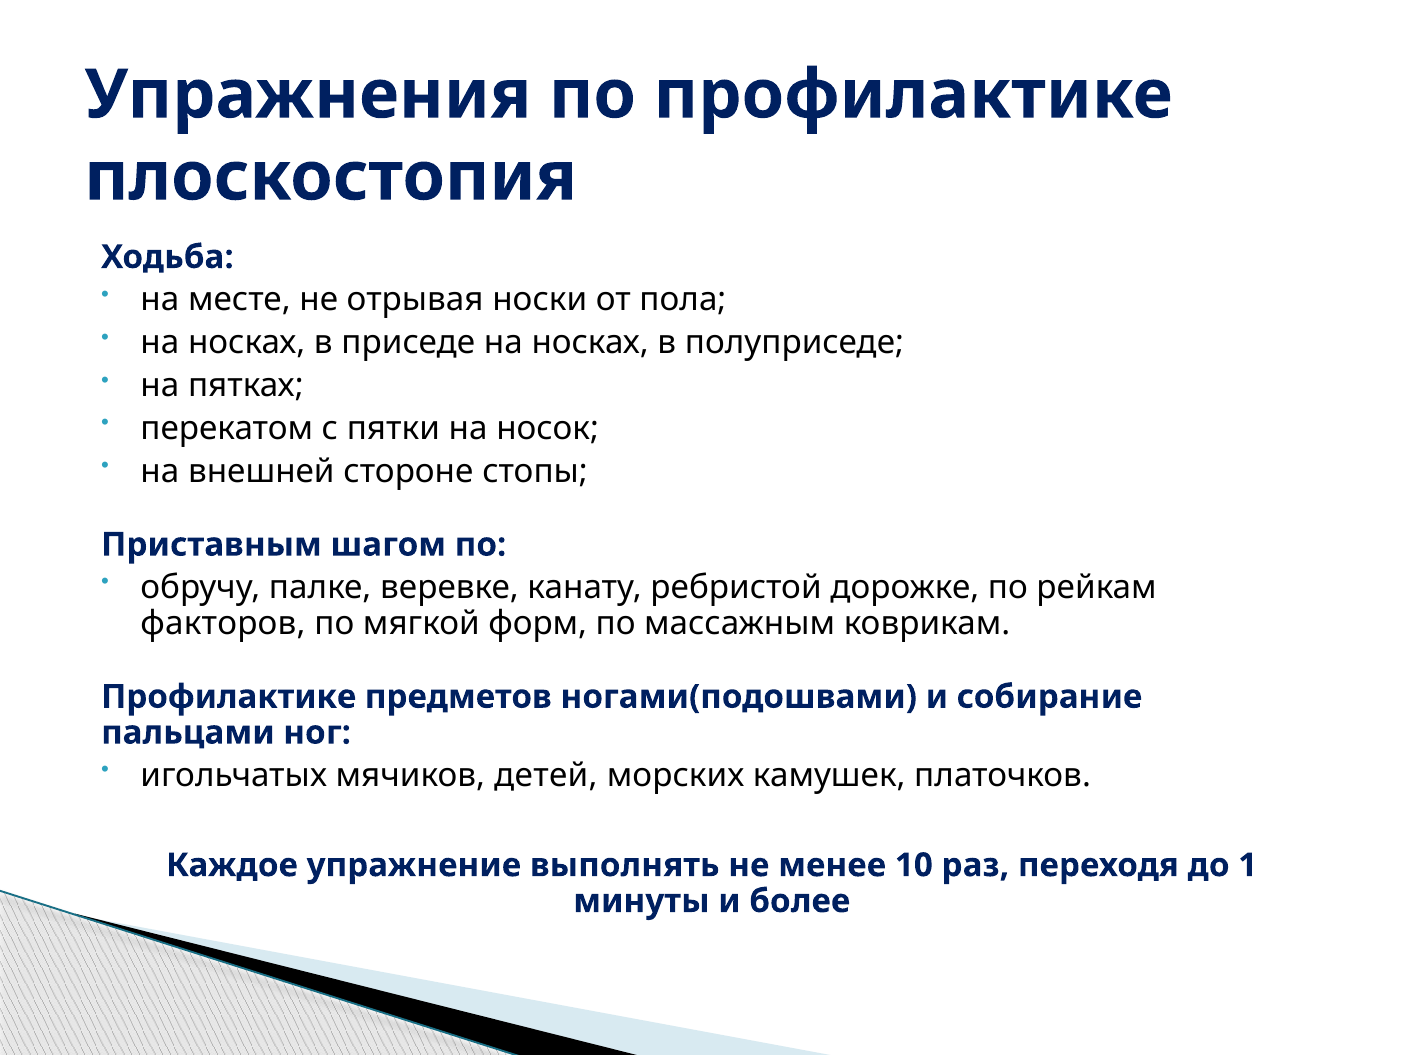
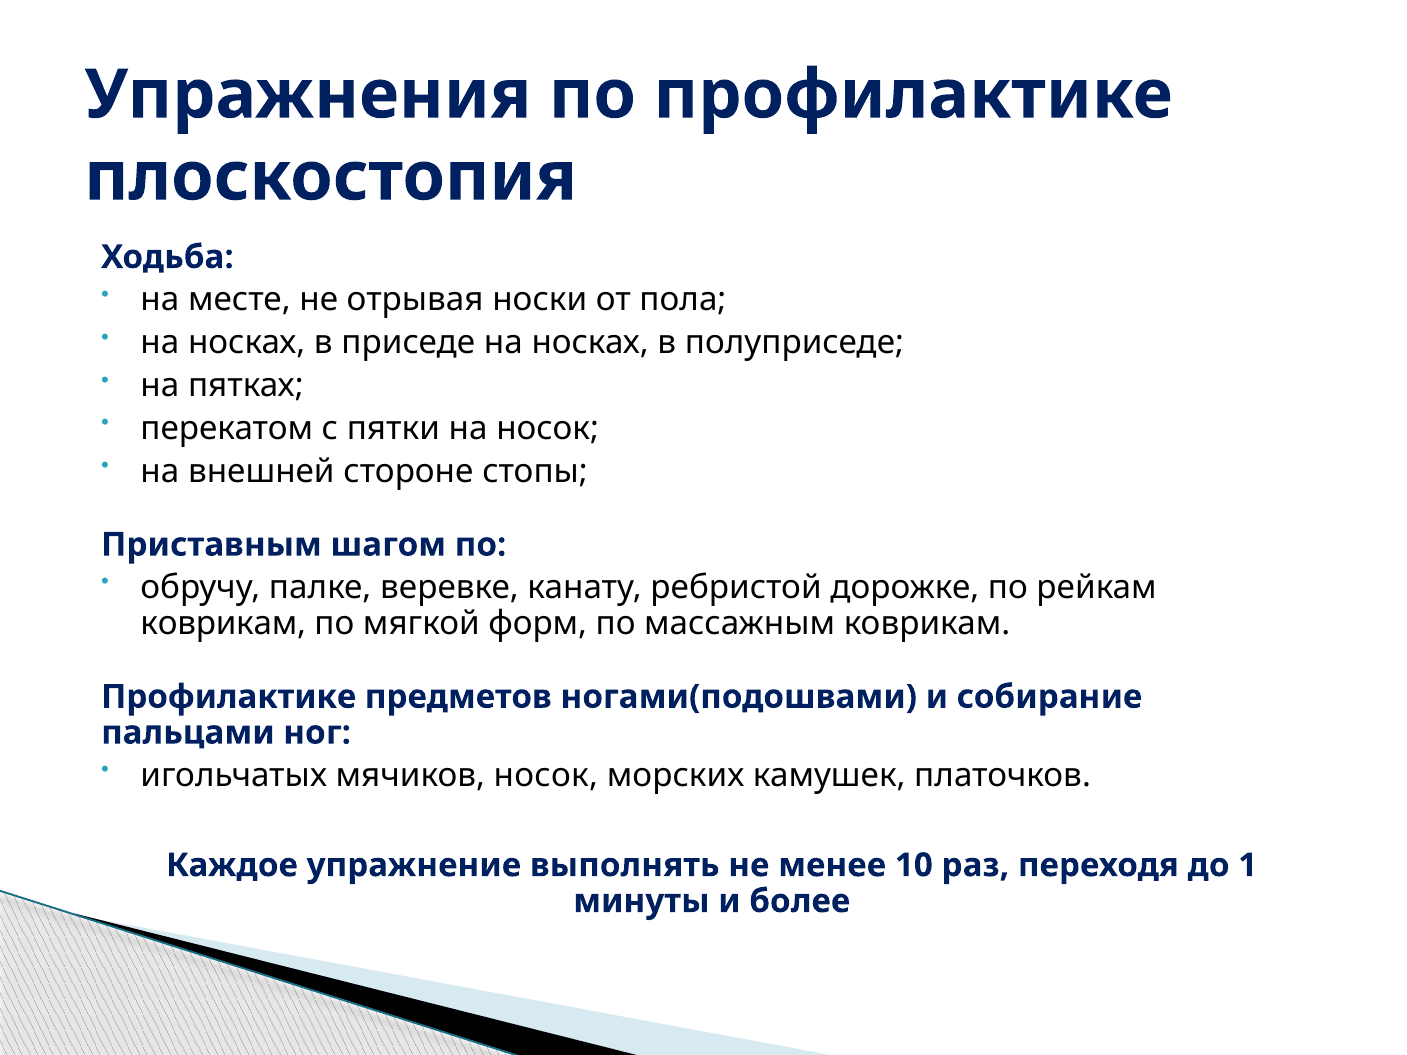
факторов at (223, 624): факторов -> коврикам
мячиков детей: детей -> носок
